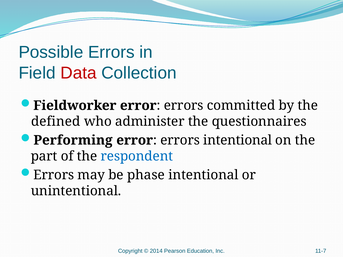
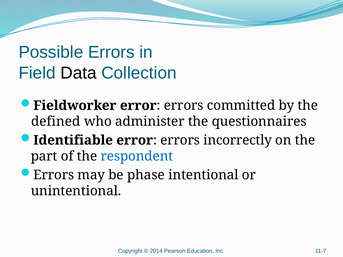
Data colour: red -> black
Performing: Performing -> Identifiable
errors intentional: intentional -> incorrectly
